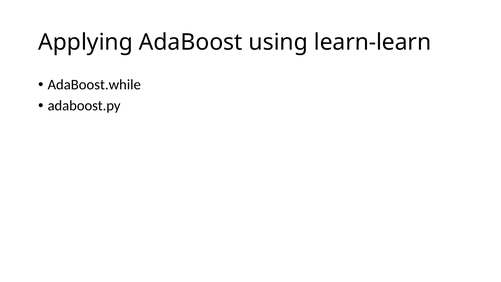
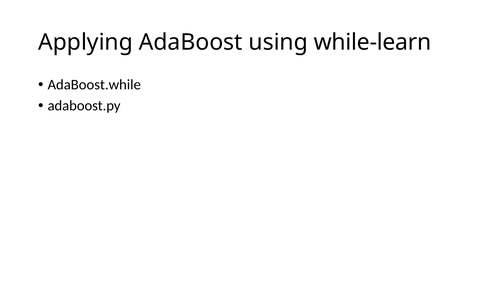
learn-learn: learn-learn -> while-learn
